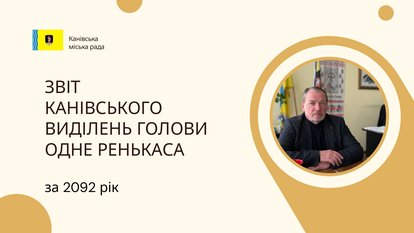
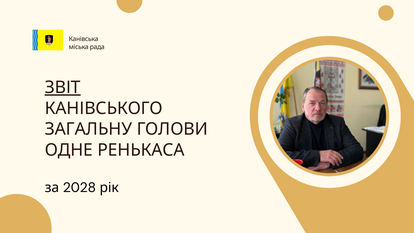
ЗВІТ underline: none -> present
ВИДІЛЕНЬ: ВИДІЛЕНЬ -> ЗАГАЛЬНУ
2092: 2092 -> 2028
